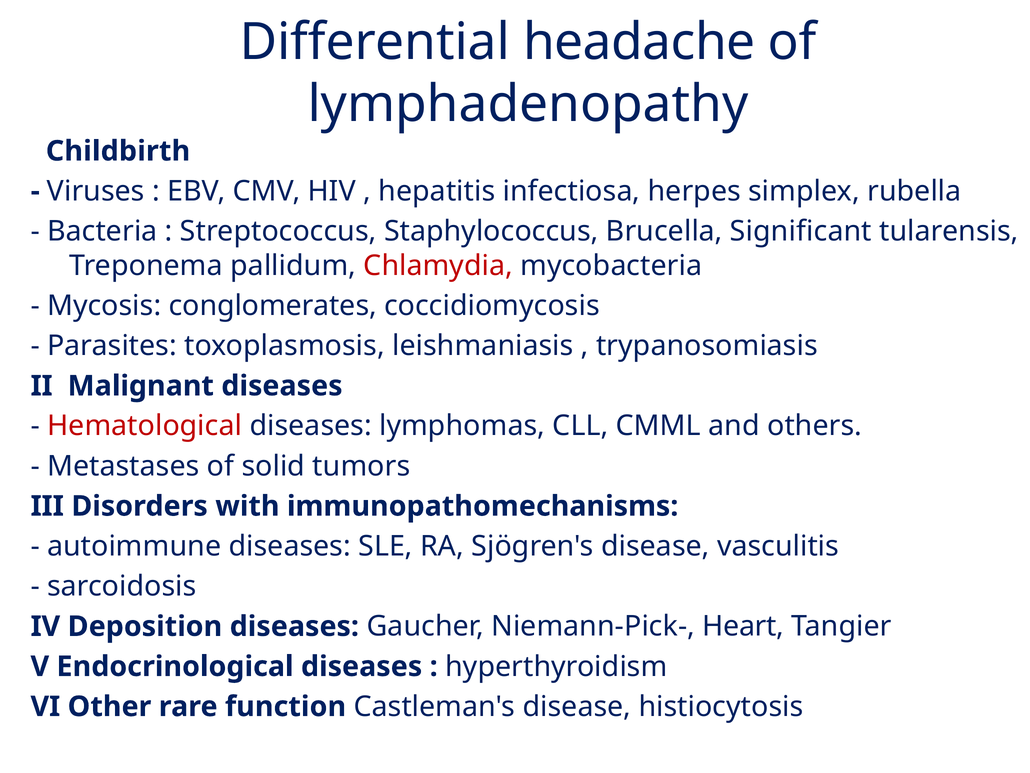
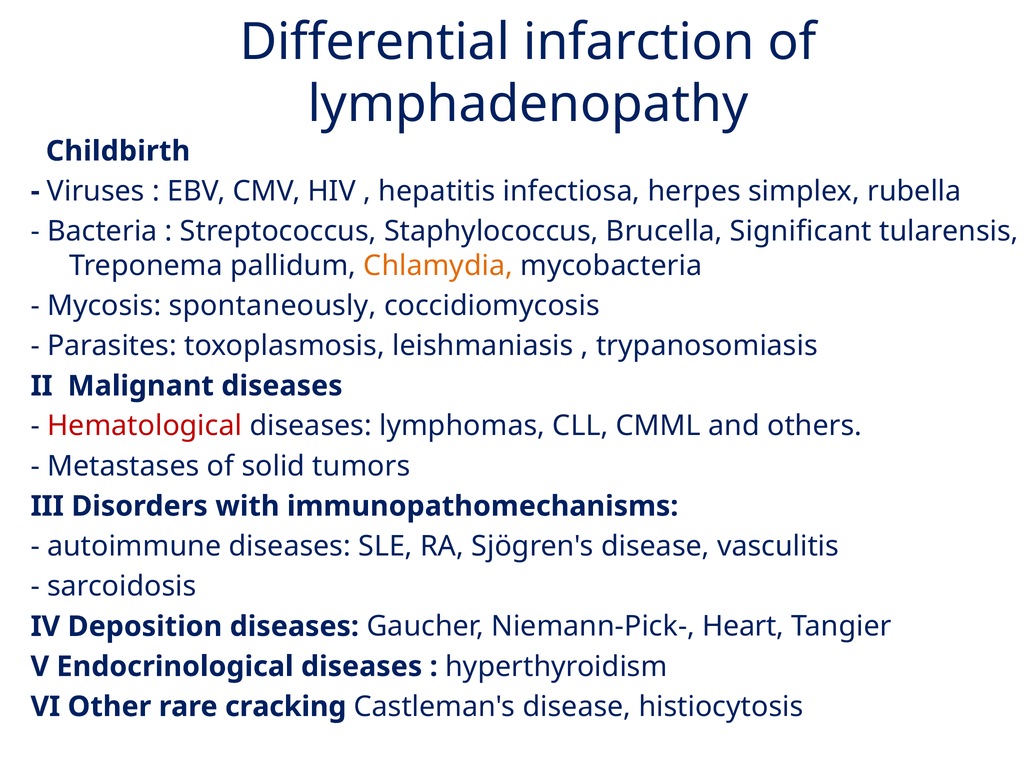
headache: headache -> infarction
Chlamydia colour: red -> orange
conglomerates: conglomerates -> spontaneously
function: function -> cracking
